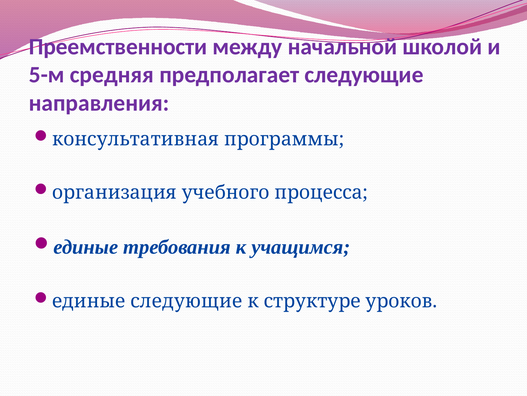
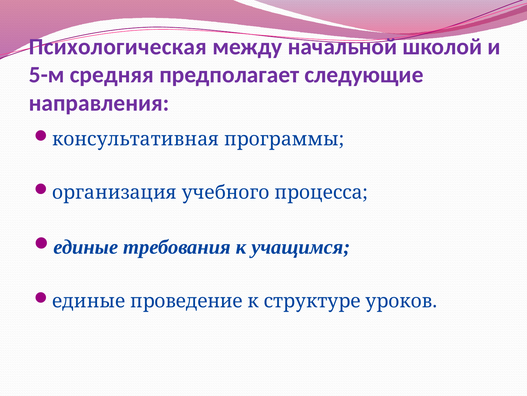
Преемственности: Преемственности -> Психологическая
единые следующие: следующие -> проведение
